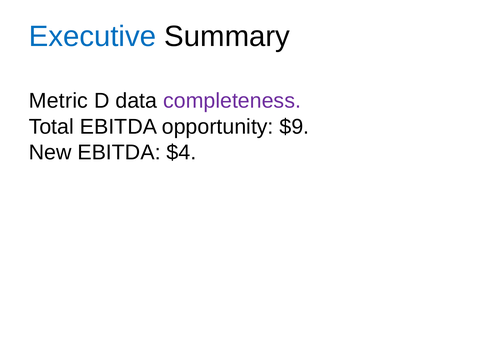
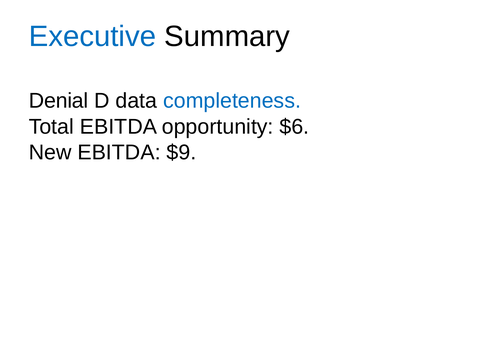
Metric: Metric -> Denial
completeness colour: purple -> blue
$9: $9 -> $6
$4: $4 -> $9
